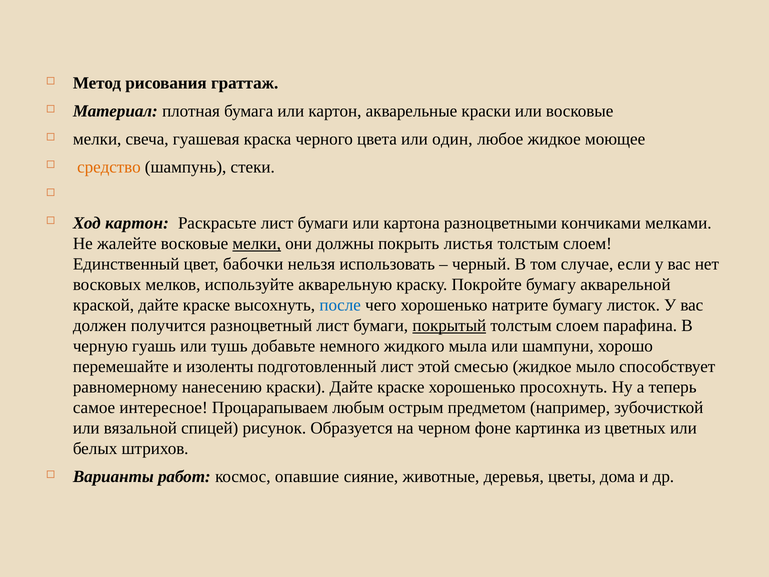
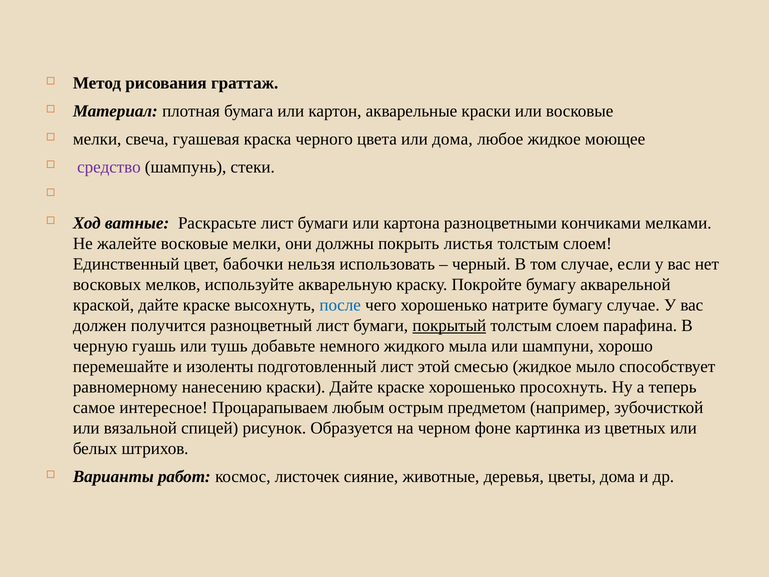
или один: один -> дома
средство colour: orange -> purple
Ход картон: картон -> ватные
мелки at (257, 244) underline: present -> none
бумагу листок: листок -> случае
опавшие: опавшие -> листочек
